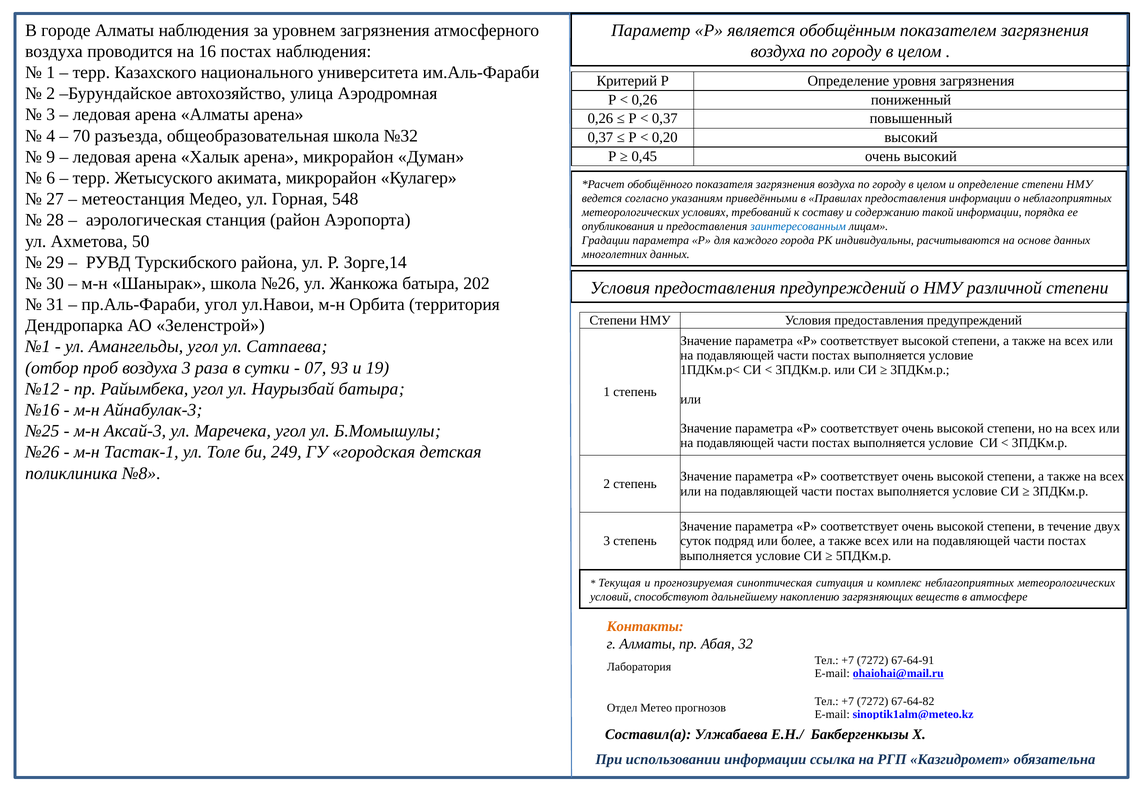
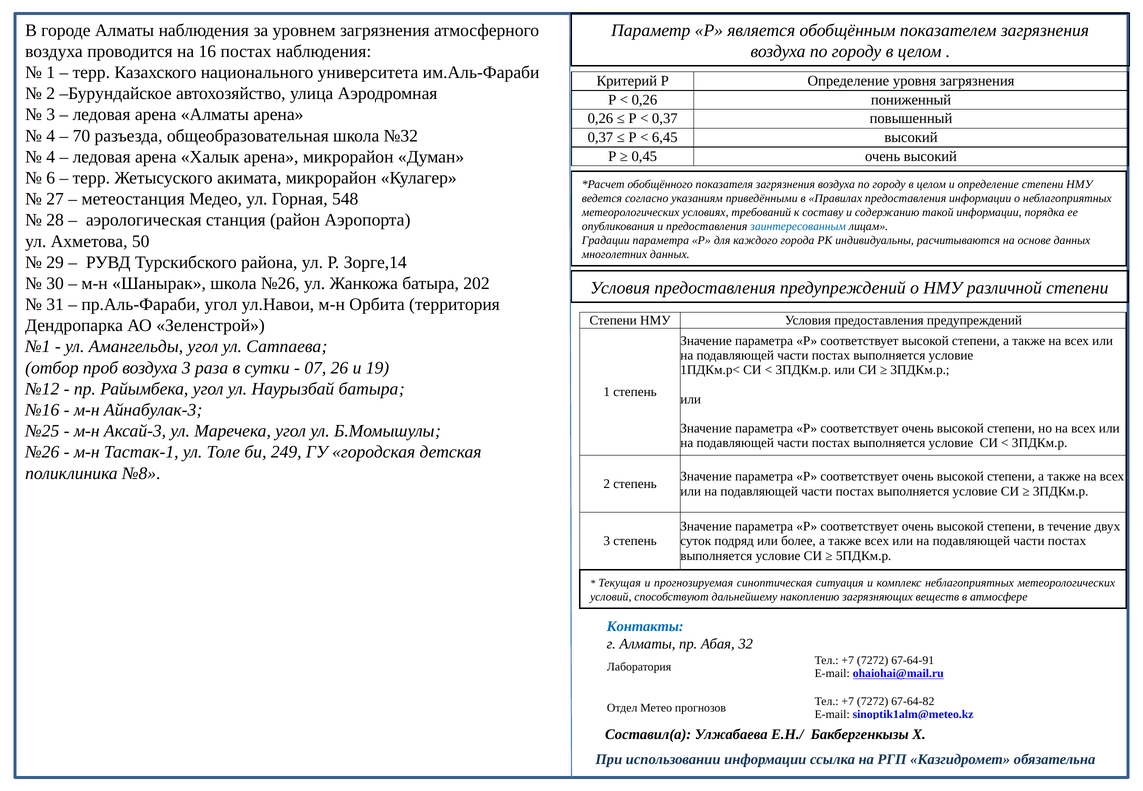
0,20: 0,20 -> 6,45
9 at (51, 157): 9 -> 4
93: 93 -> 26
Контакты colour: orange -> blue
